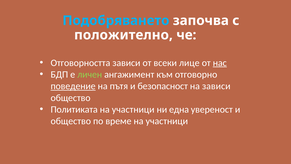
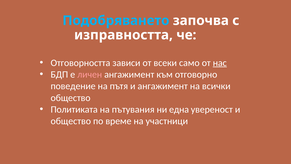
положително: положително -> изправността
лице: лице -> само
личен colour: light green -> pink
поведение underline: present -> none
и безопасност: безопасност -> ангажимент
на зависи: зависи -> всички
участници at (133, 109): участници -> пътувания
